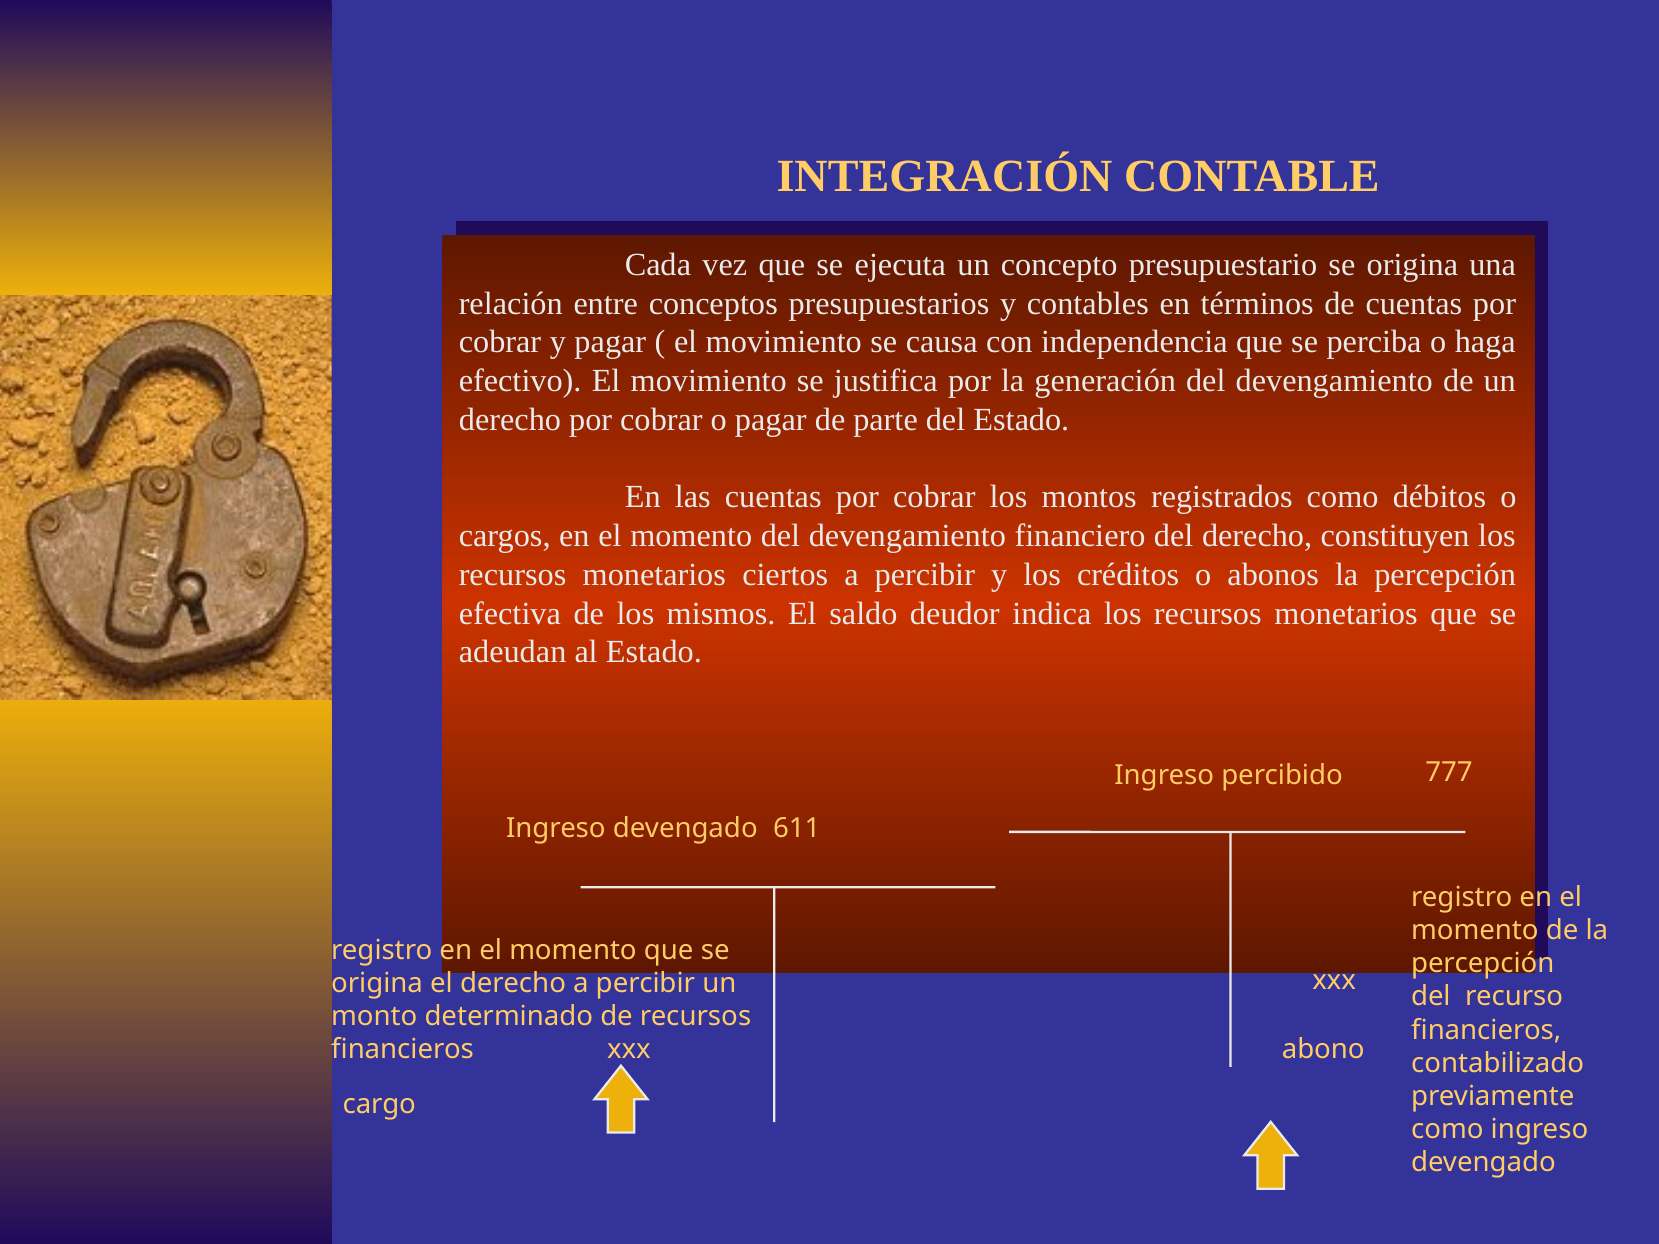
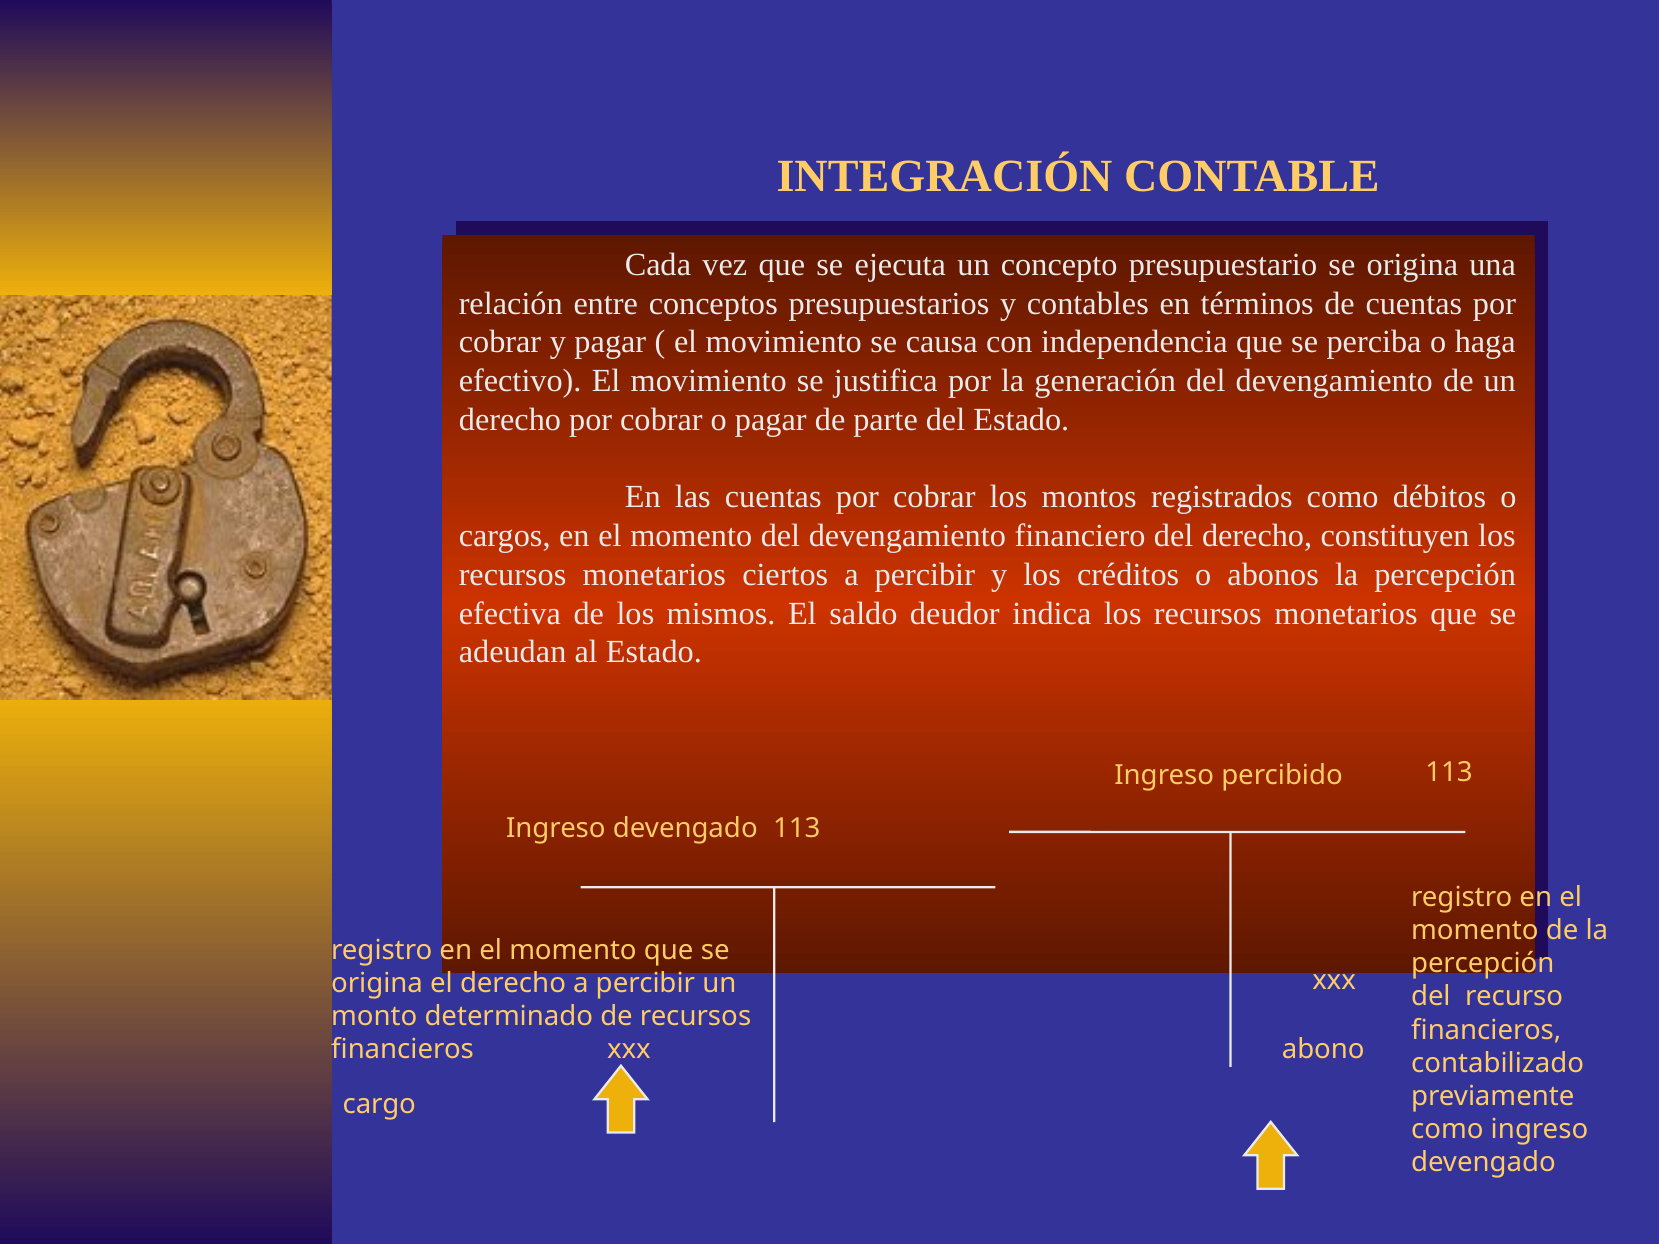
percibido 777: 777 -> 113
devengado 611: 611 -> 113
